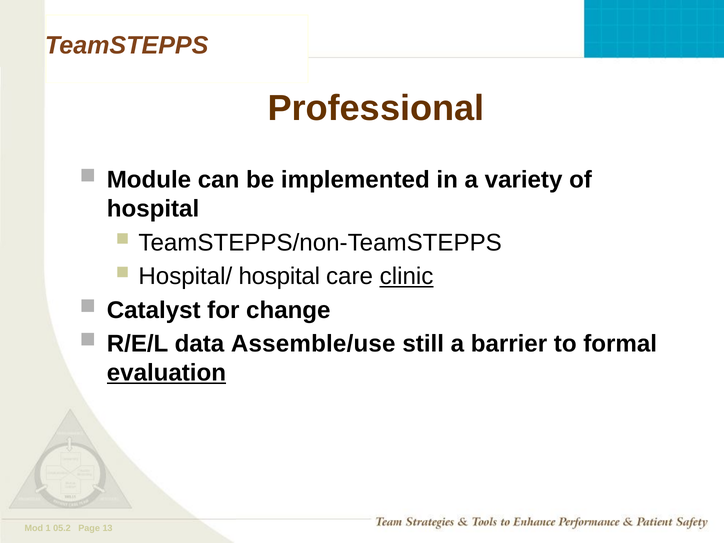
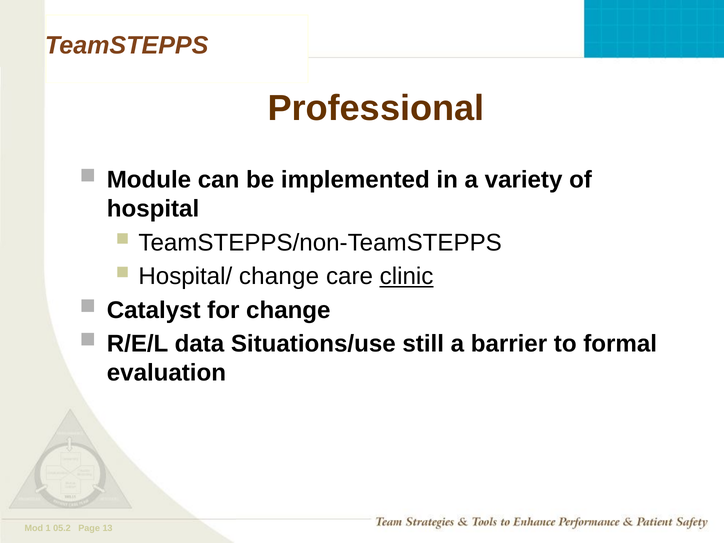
Hospital/ hospital: hospital -> change
Assemble/use: Assemble/use -> Situations/use
evaluation underline: present -> none
